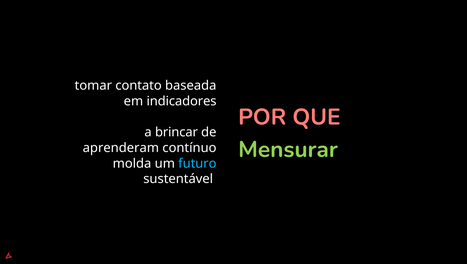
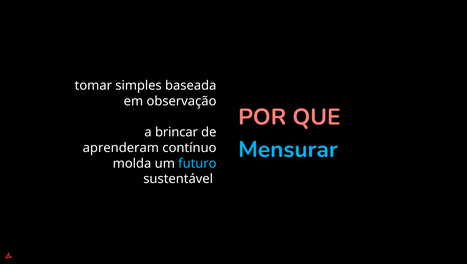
contato: contato -> simples
indicadores: indicadores -> observação
Mensurar colour: light green -> light blue
